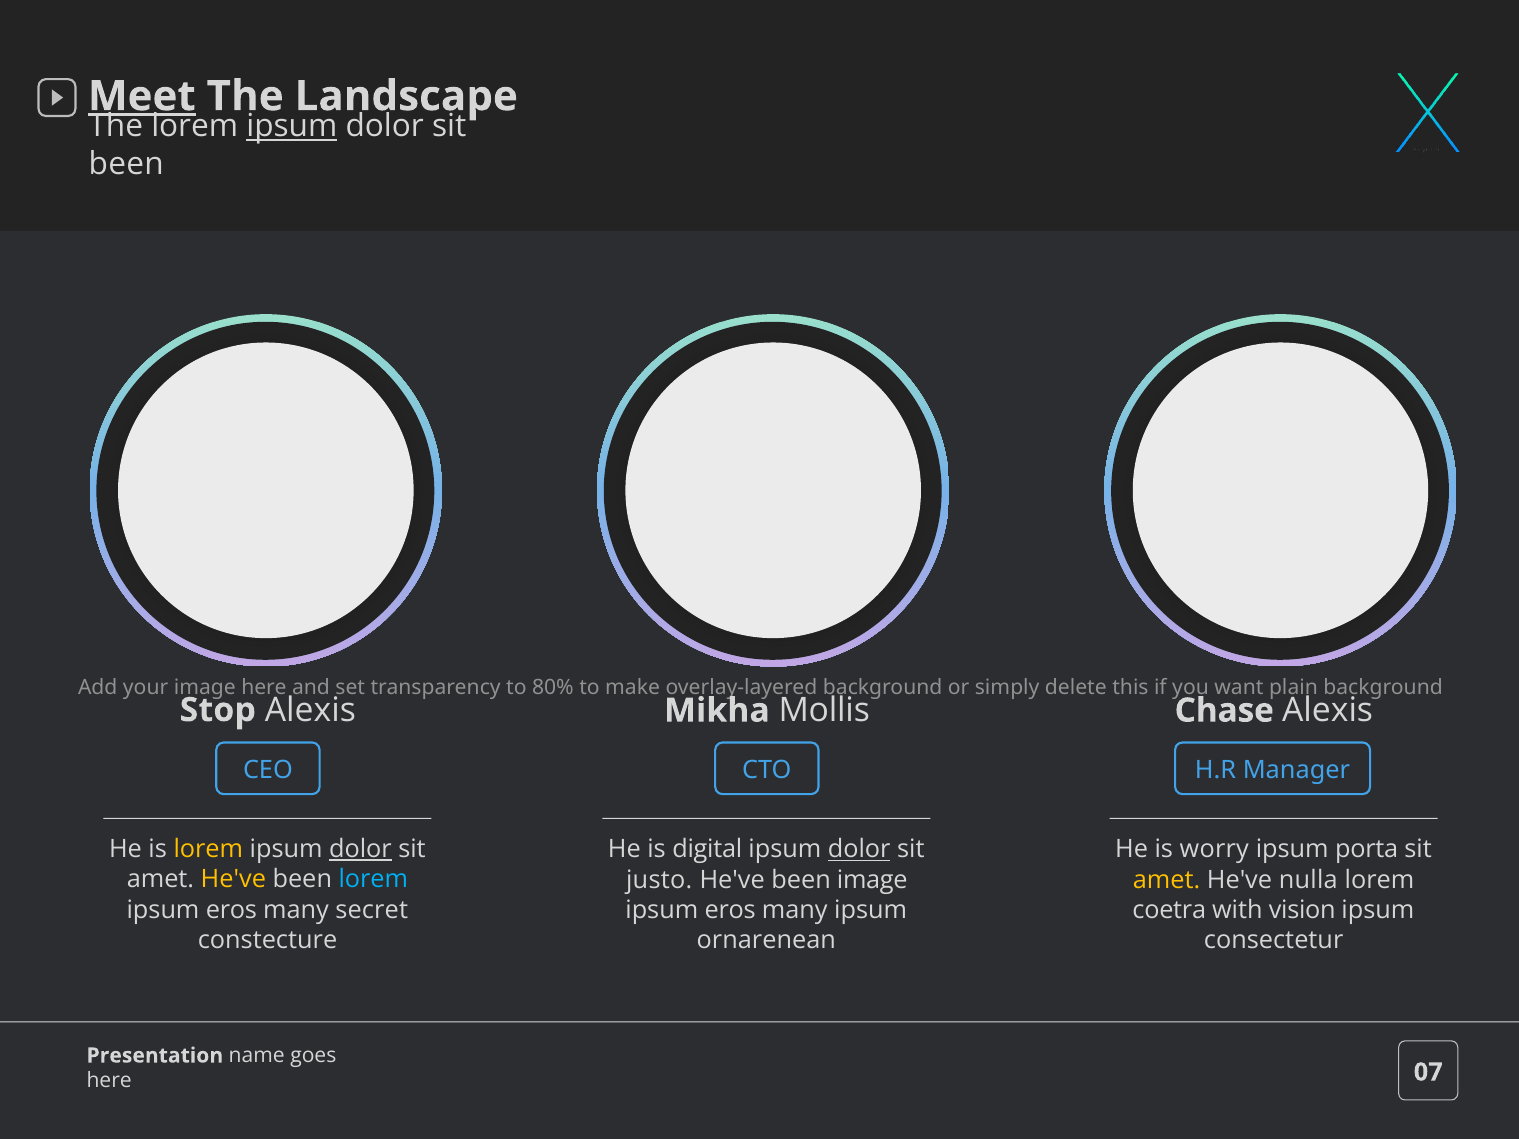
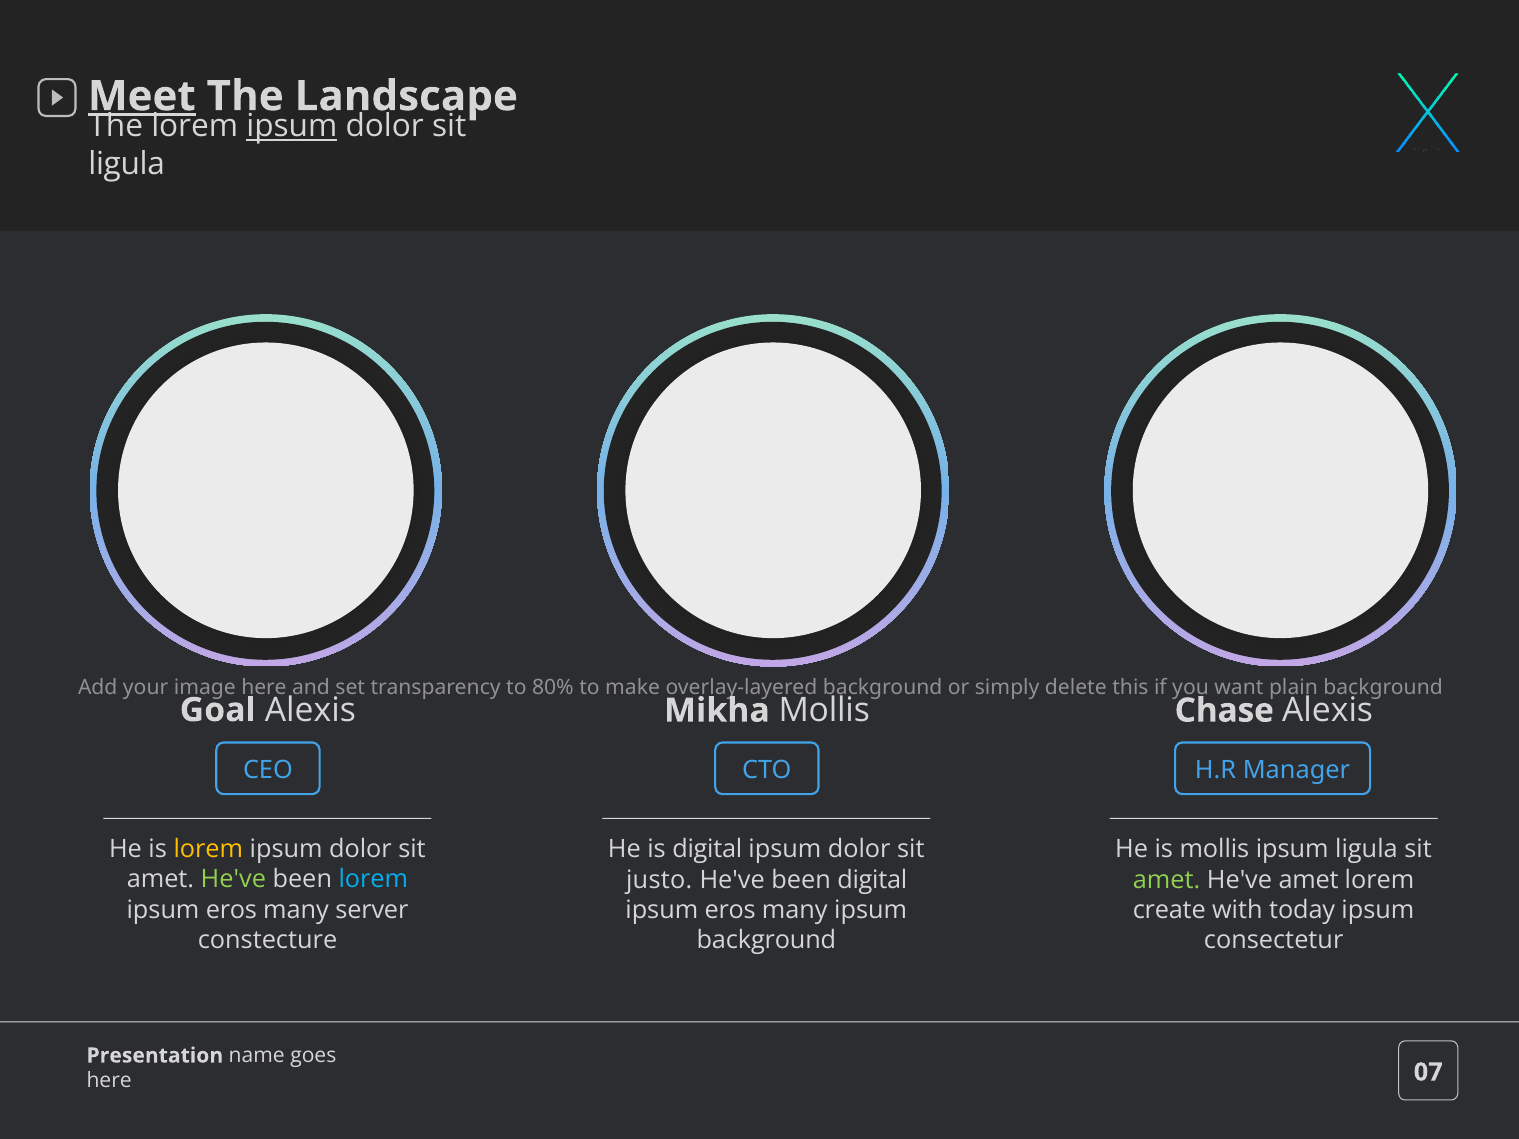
been at (126, 164): been -> ligula
Stop: Stop -> Goal
dolor at (360, 849) underline: present -> none
dolor at (859, 850) underline: present -> none
is worry: worry -> mollis
ipsum porta: porta -> ligula
He've at (233, 880) colour: yellow -> light green
been image: image -> digital
amet at (1167, 880) colour: yellow -> light green
He've nulla: nulla -> amet
secret: secret -> server
coetra: coetra -> create
vision: vision -> today
ornarenean at (766, 941): ornarenean -> background
